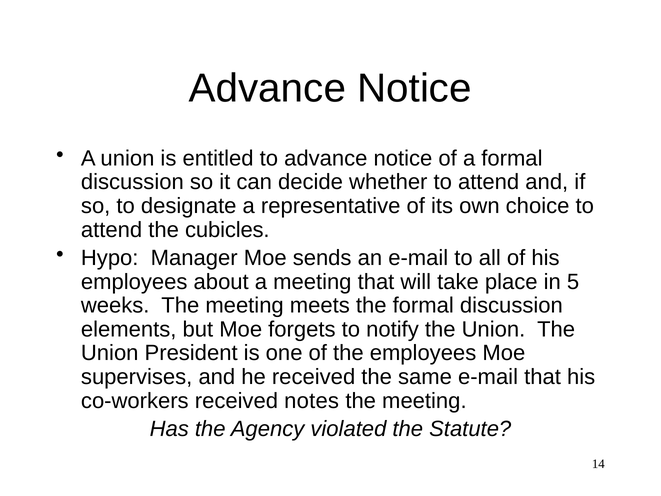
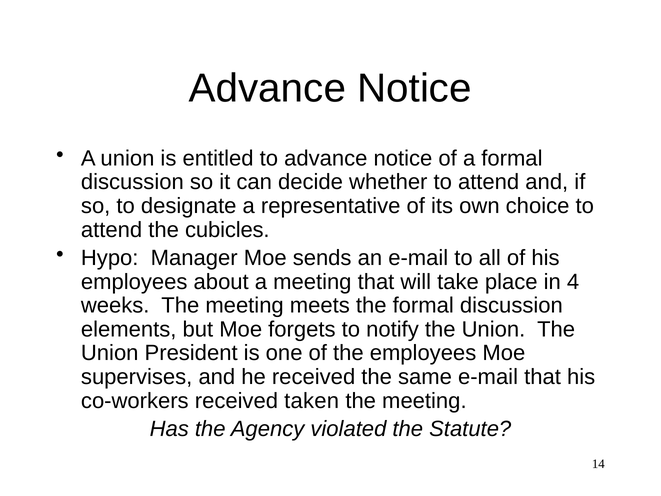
5: 5 -> 4
notes: notes -> taken
